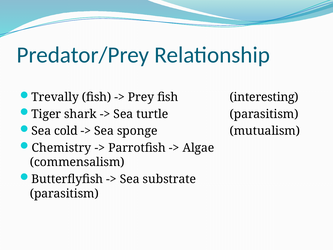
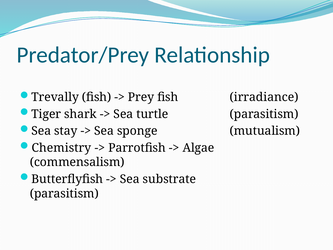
interesting: interesting -> irradiance
cold: cold -> stay
